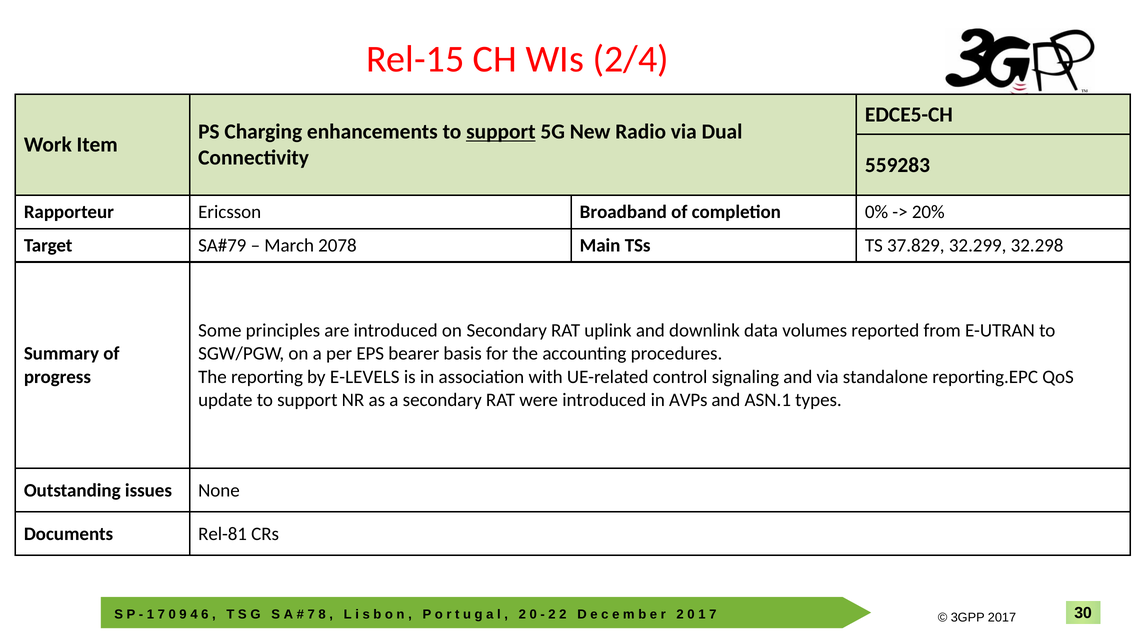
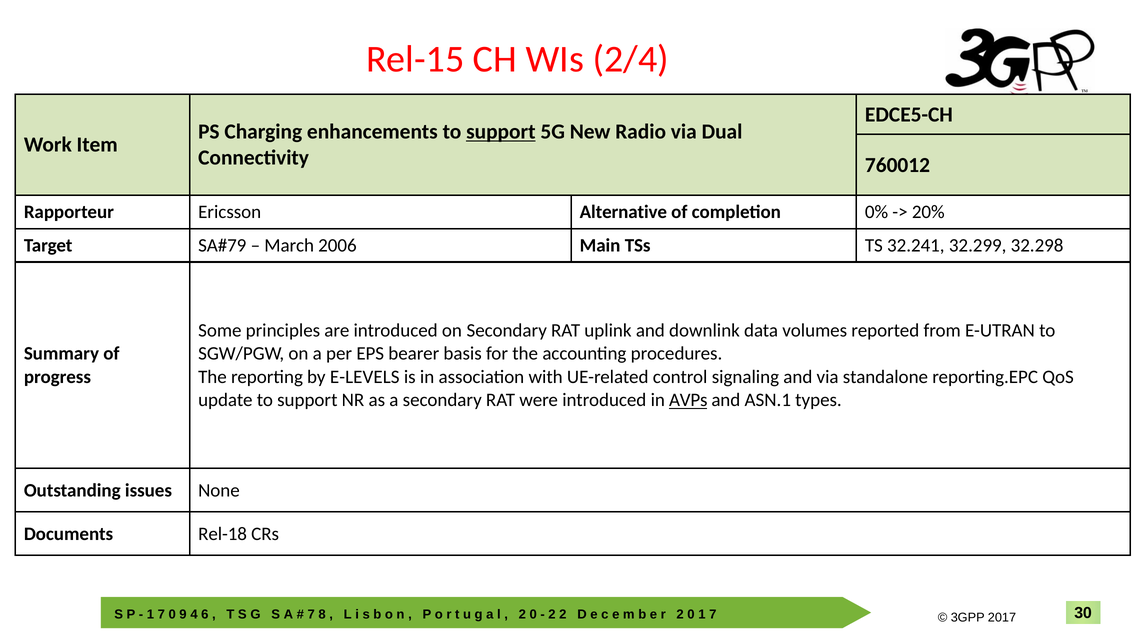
559283: 559283 -> 760012
Broadband: Broadband -> Alternative
2078: 2078 -> 2006
37.829: 37.829 -> 32.241
AVPs underline: none -> present
Rel-81: Rel-81 -> Rel-18
